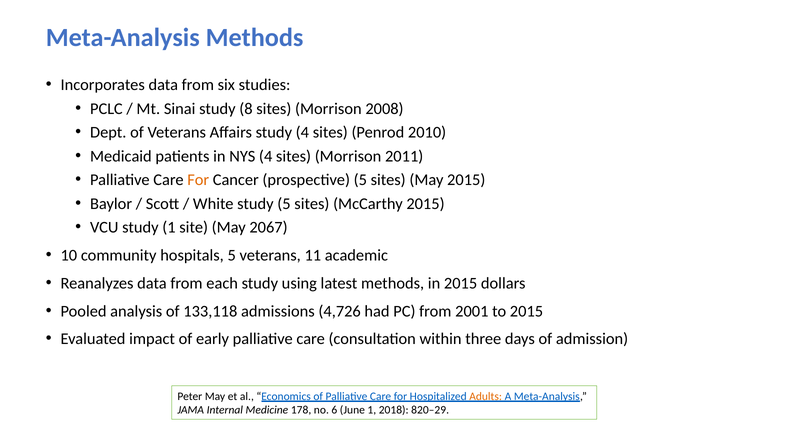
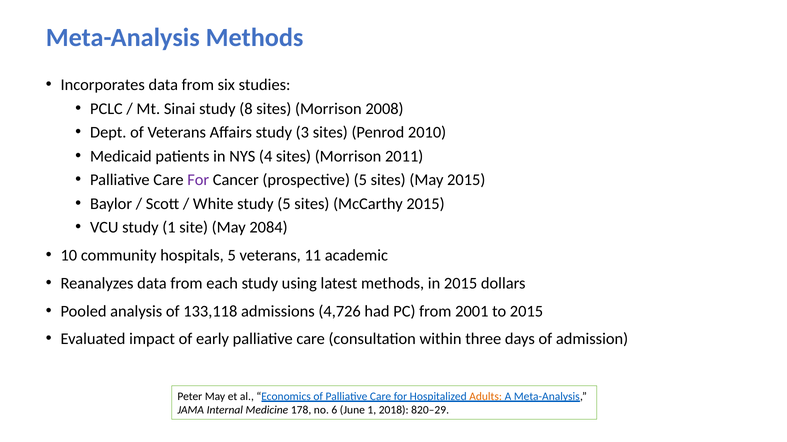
study 4: 4 -> 3
For at (198, 180) colour: orange -> purple
2067: 2067 -> 2084
